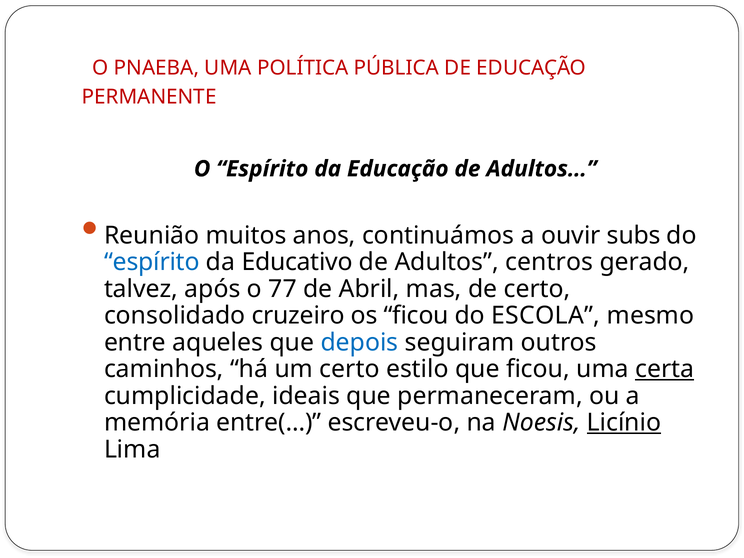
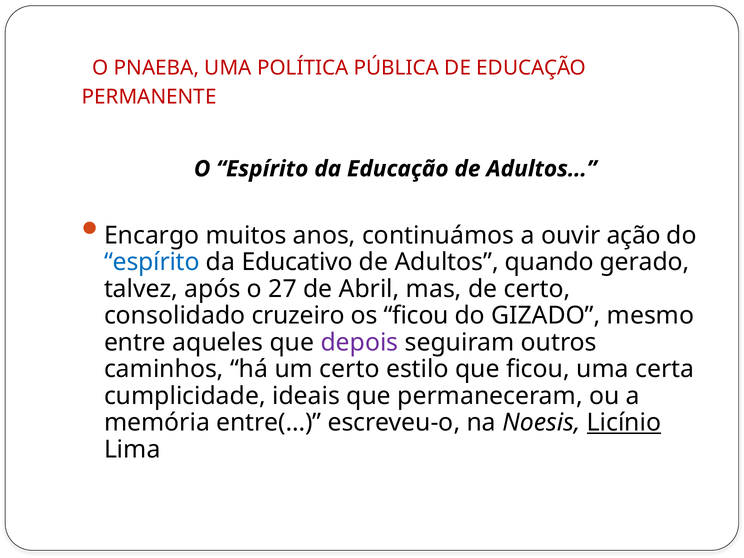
Reunião: Reunião -> Encargo
subs: subs -> ação
centros: centros -> quando
77: 77 -> 27
ESCOLA: ESCOLA -> GIZADO
depois colour: blue -> purple
certa underline: present -> none
